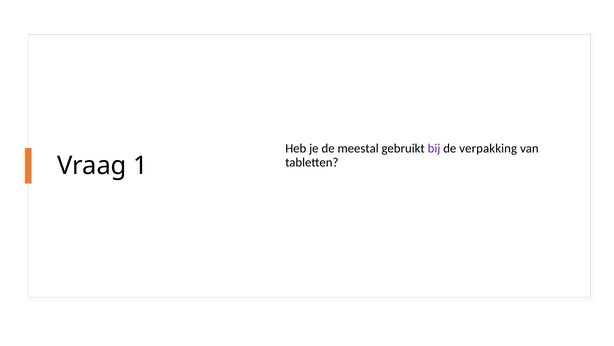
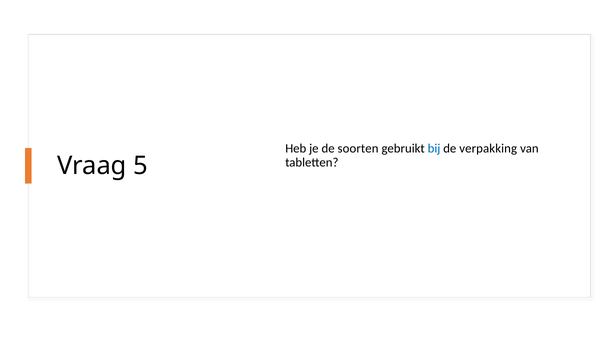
meestal: meestal -> soorten
bij colour: purple -> blue
1: 1 -> 5
